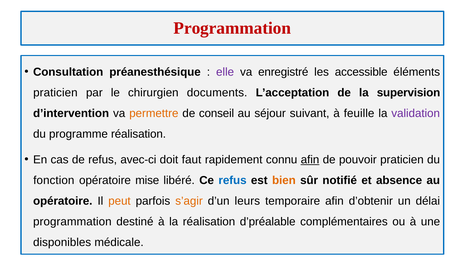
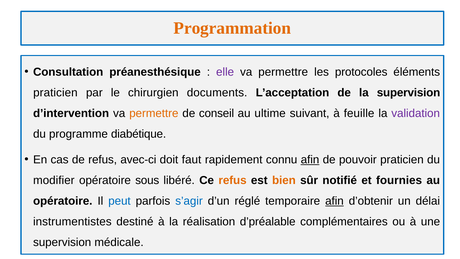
Programmation at (232, 28) colour: red -> orange
enregistré at (283, 72): enregistré -> permettre
accessible: accessible -> protocoles
séjour: séjour -> ultime
programme réalisation: réalisation -> diabétique
fonction: fonction -> modifier
mise: mise -> sous
refus at (233, 180) colour: blue -> orange
absence: absence -> fournies
peut colour: orange -> blue
s’agir colour: orange -> blue
leurs: leurs -> réglé
afin at (334, 201) underline: none -> present
programmation at (72, 222): programmation -> instrumentistes
disponibles at (62, 242): disponibles -> supervision
